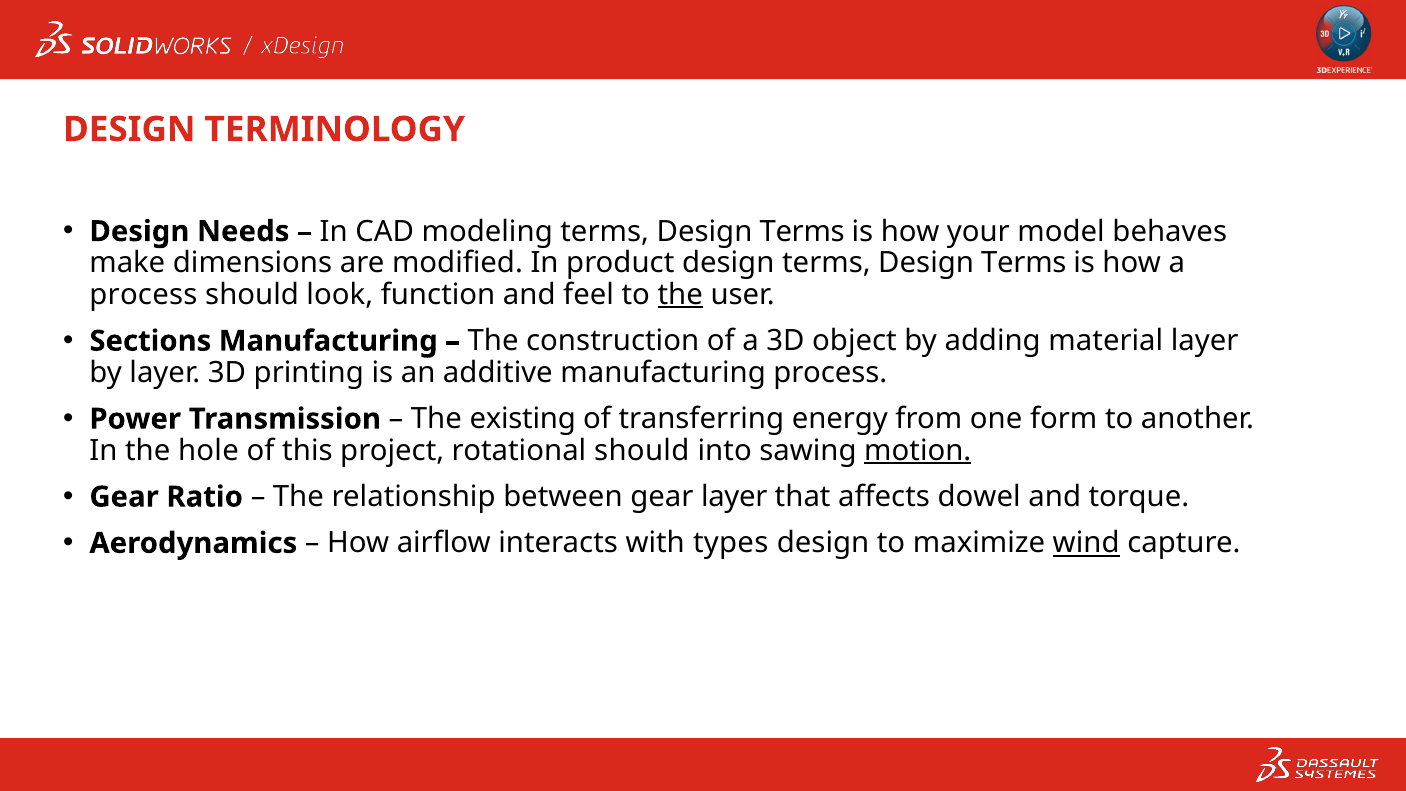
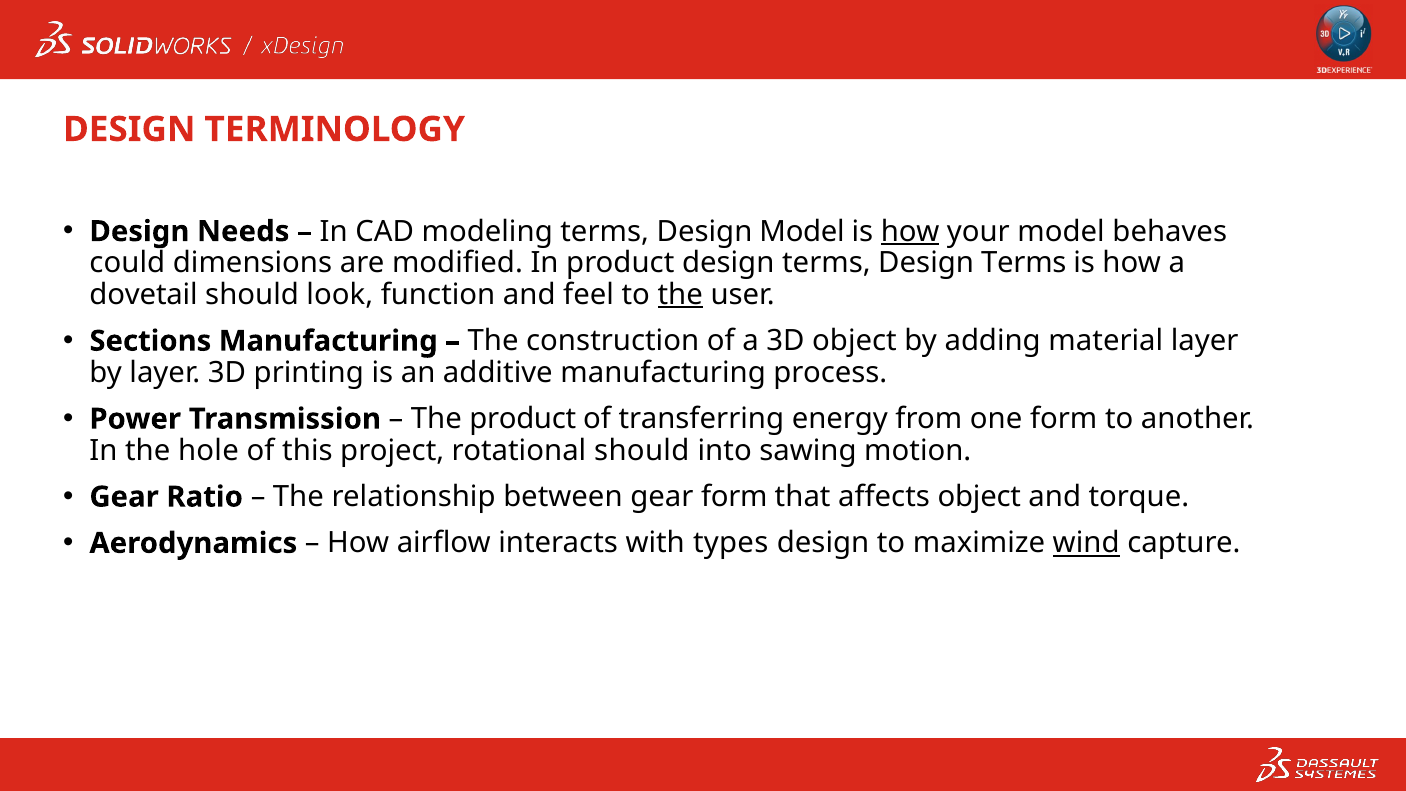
modeling terms Design Terms: Terms -> Model
how at (910, 231) underline: none -> present
make: make -> could
process at (143, 295): process -> dovetail
The existing: existing -> product
motion underline: present -> none
gear layer: layer -> form
affects dowel: dowel -> object
